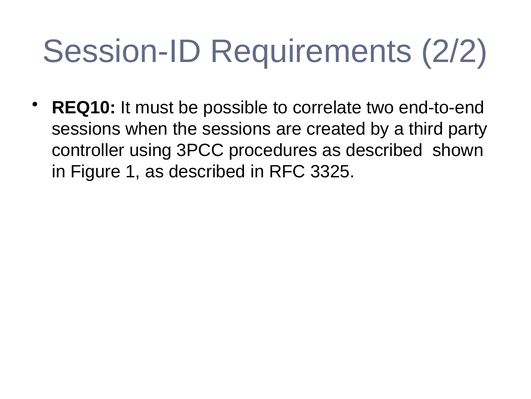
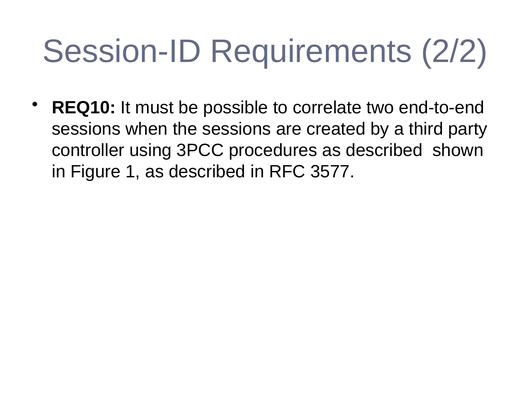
3325: 3325 -> 3577
